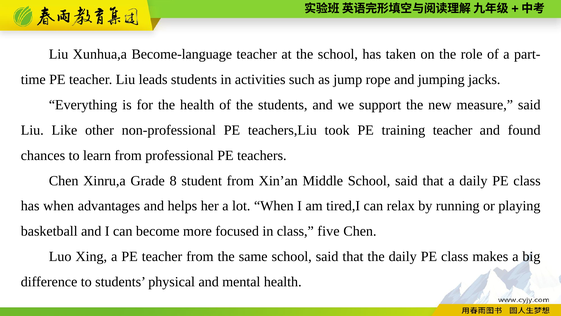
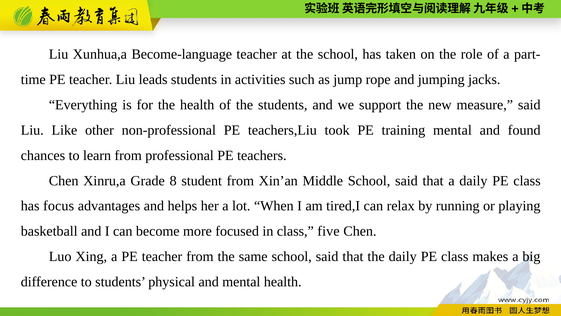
training teacher: teacher -> mental
has when: when -> focus
